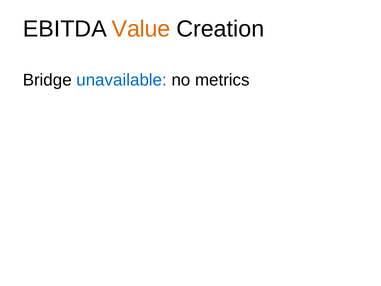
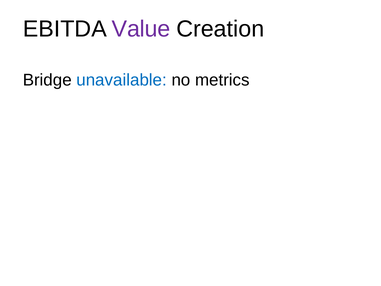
Value colour: orange -> purple
